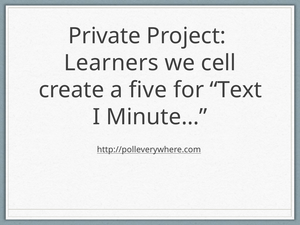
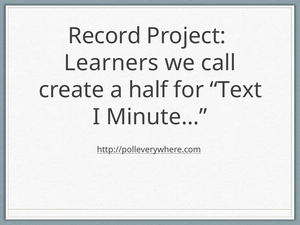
Private: Private -> Record
cell: cell -> call
five: five -> half
